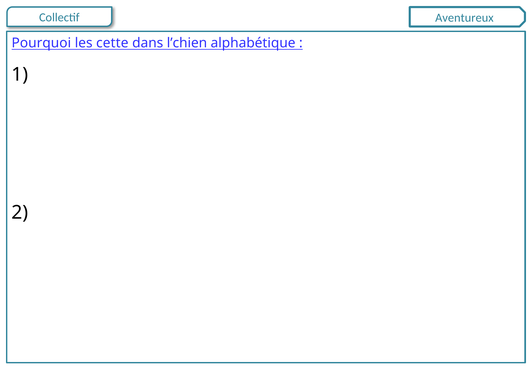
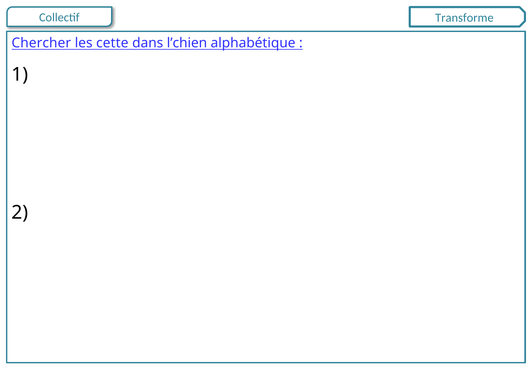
Aventureux: Aventureux -> Transforme
Pourquoi: Pourquoi -> Chercher
